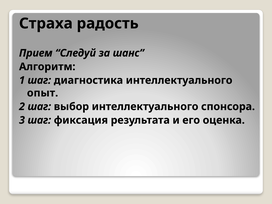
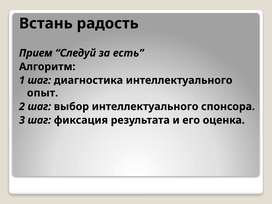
Страха: Страха -> Встань
шанс: шанс -> есть
